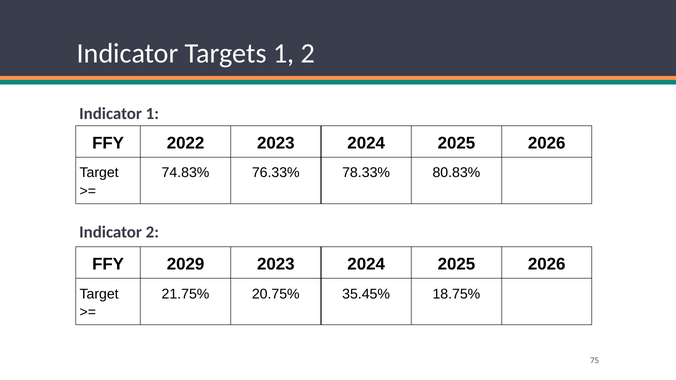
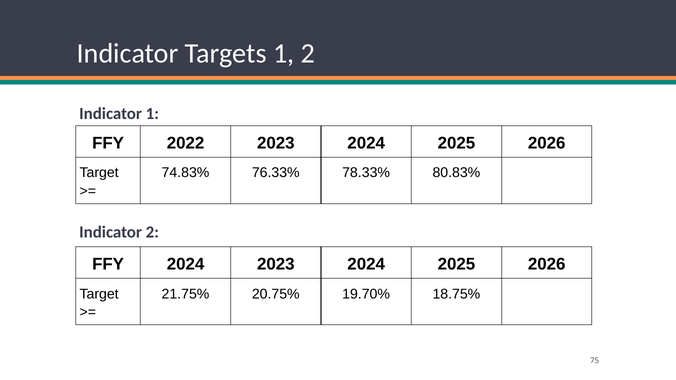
FFY 2029: 2029 -> 2024
35.45%: 35.45% -> 19.70%
